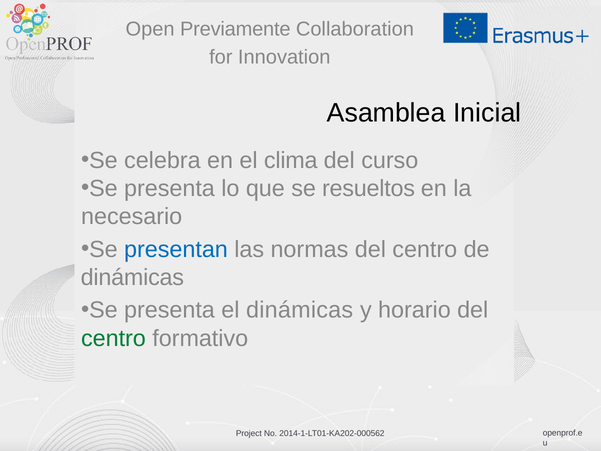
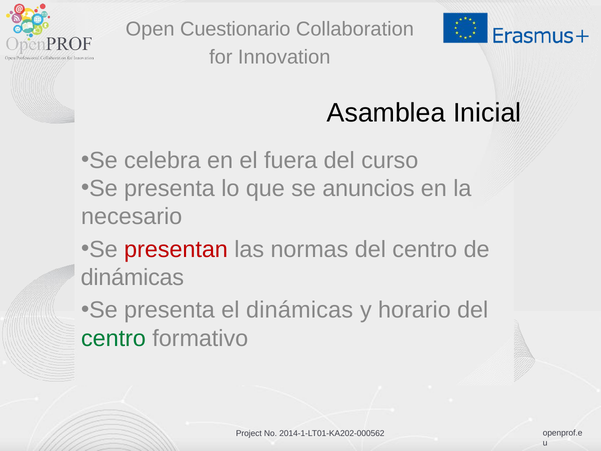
Previamente: Previamente -> Cuestionario
clima: clima -> fuera
resueltos: resueltos -> anuncios
presentan colour: blue -> red
